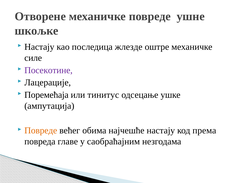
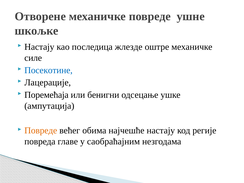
Посекотине colour: purple -> blue
тинитус: тинитус -> бенигни
према: према -> регије
